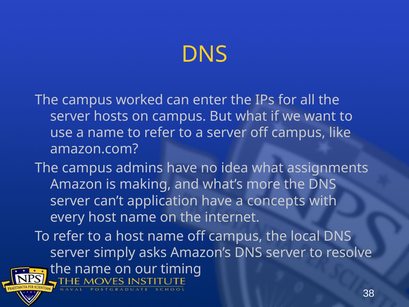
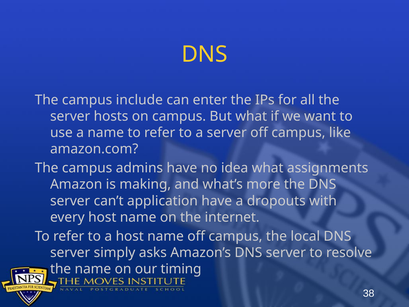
worked: worked -> include
concepts: concepts -> dropouts
